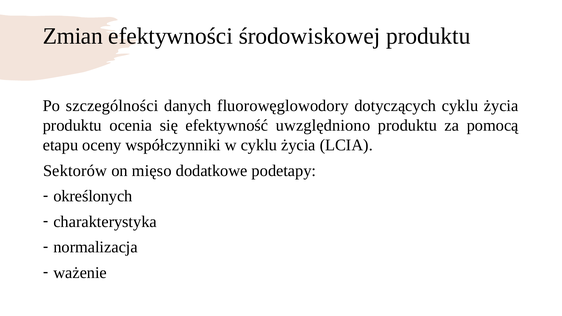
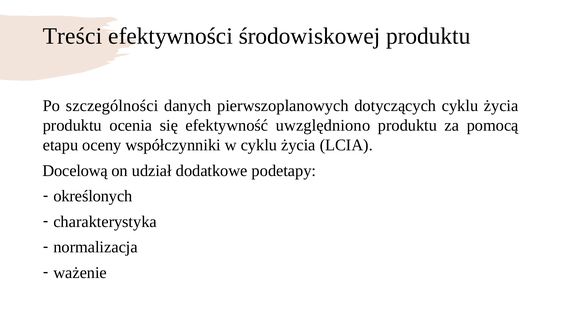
Zmian: Zmian -> Treści
fluorowęglowodory: fluorowęglowodory -> pierwszoplanowych
Sektorów: Sektorów -> Docelową
mięso: mięso -> udział
